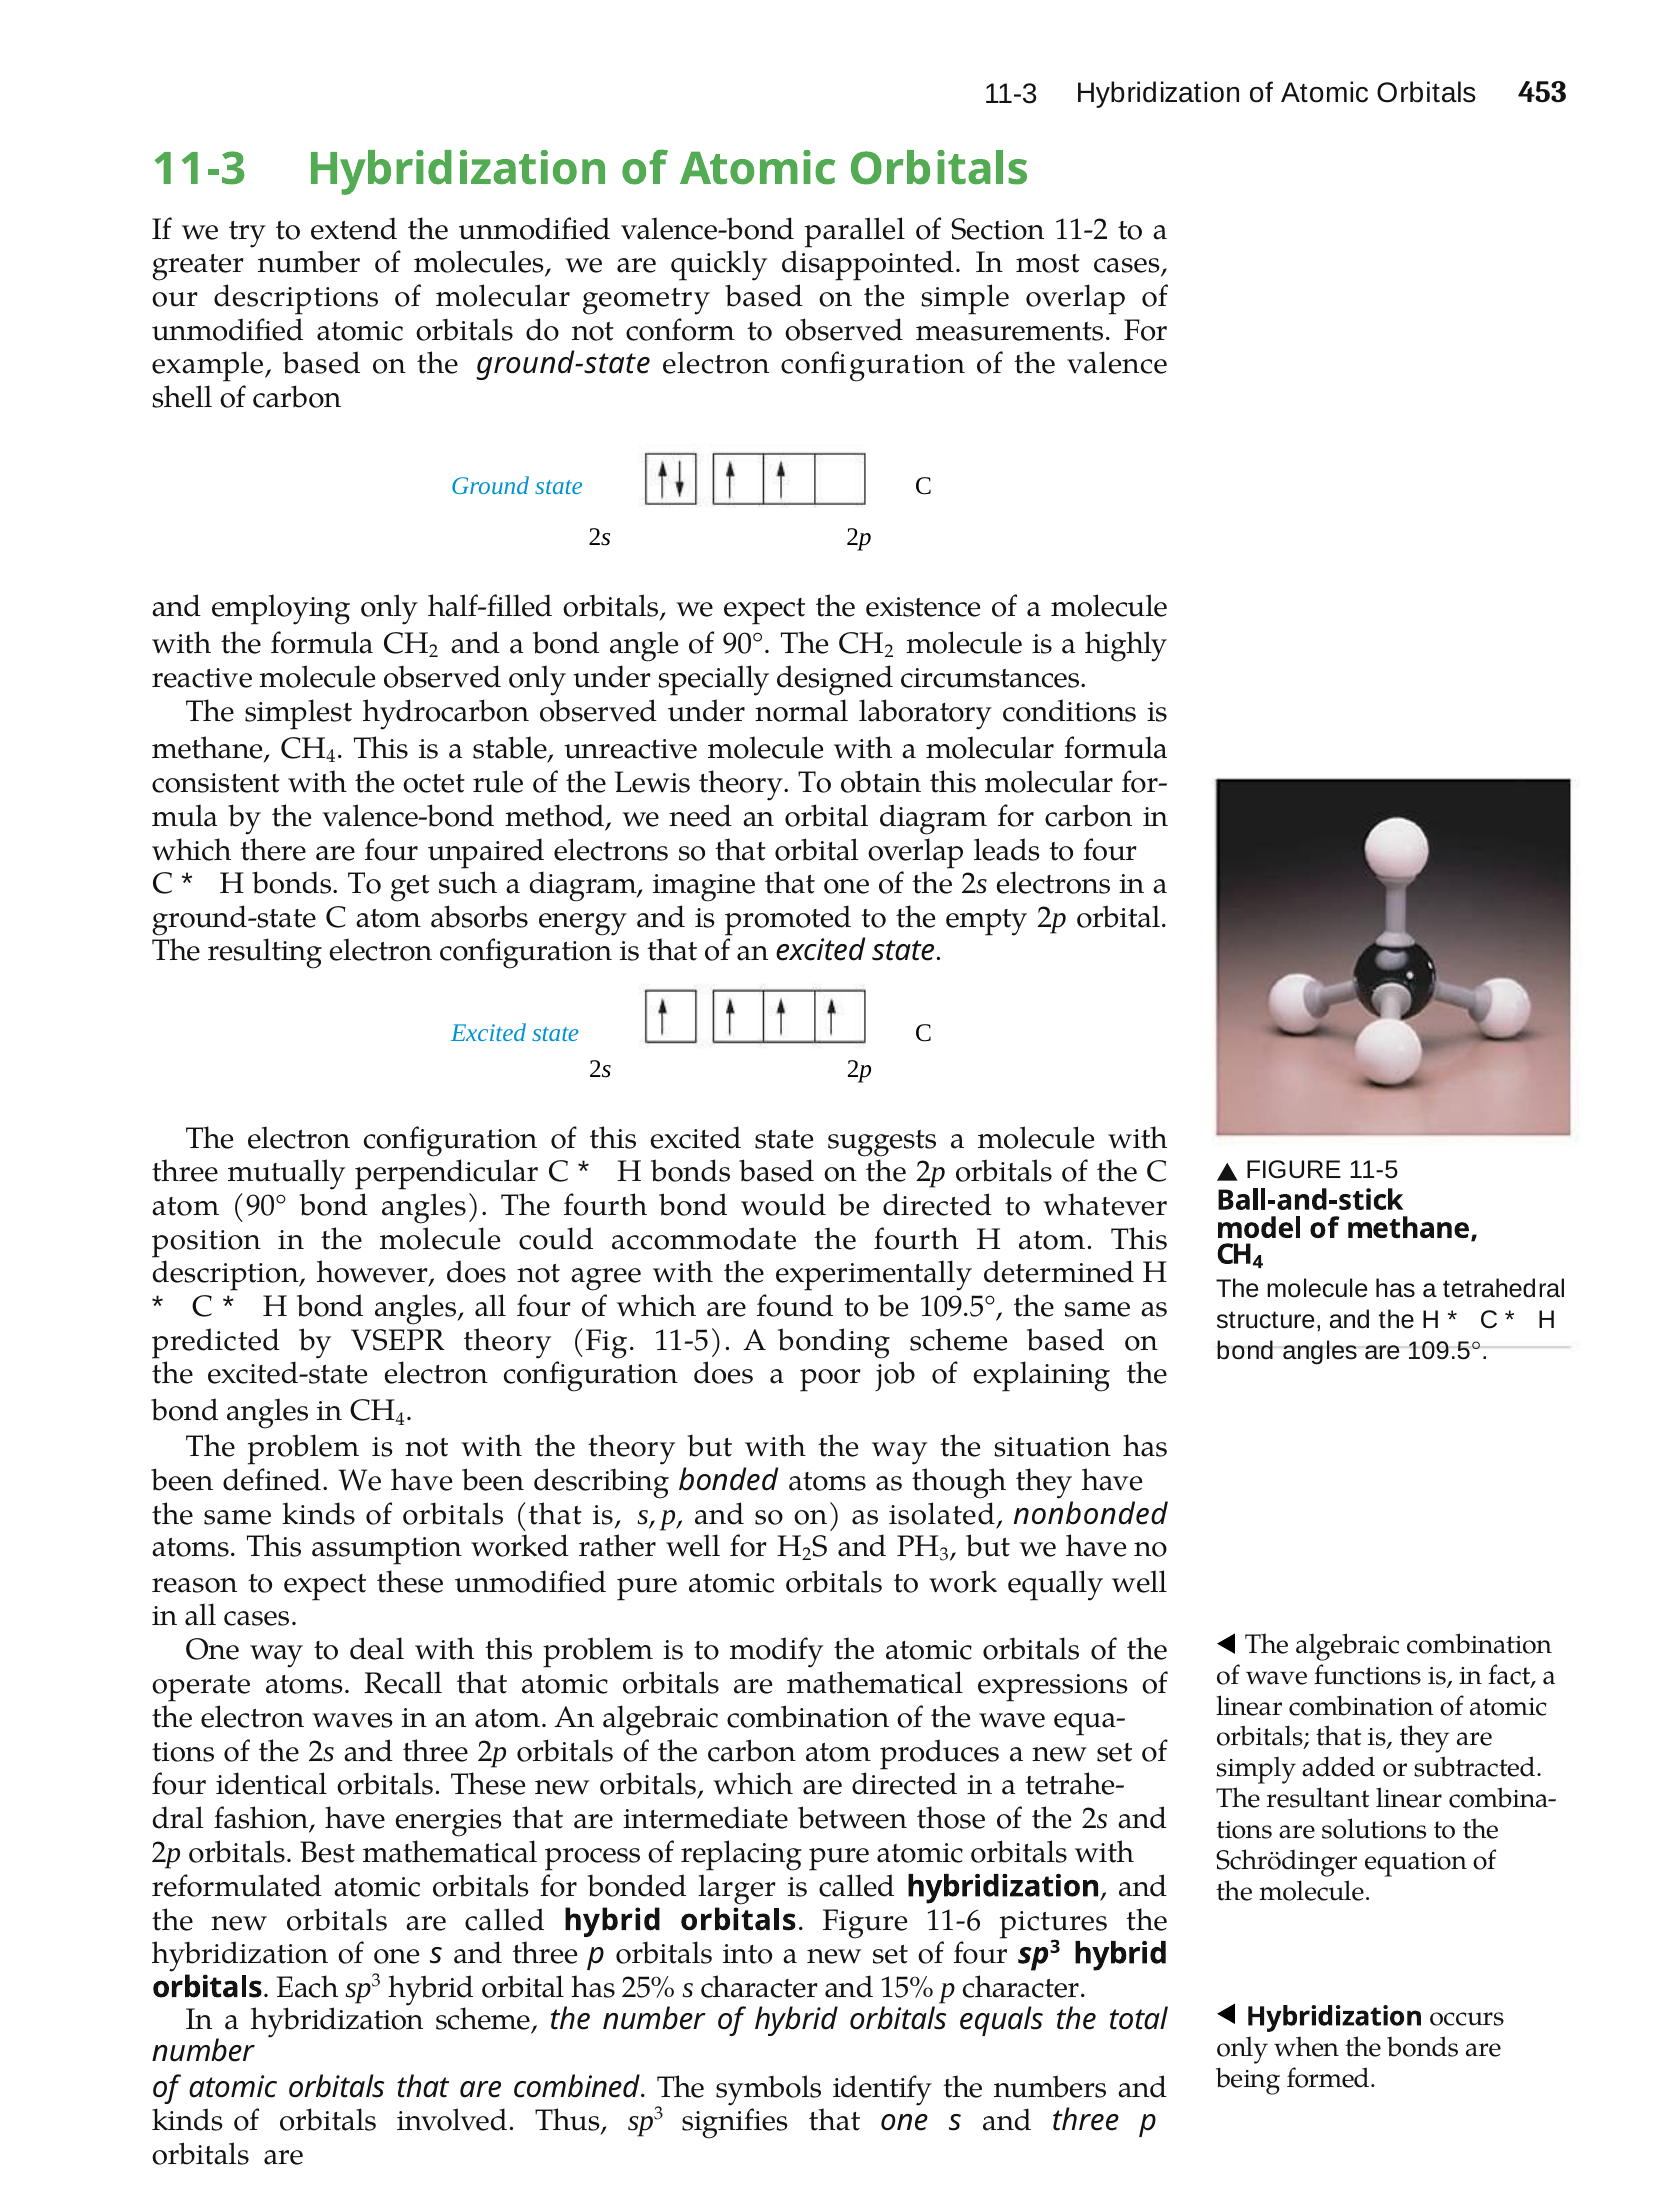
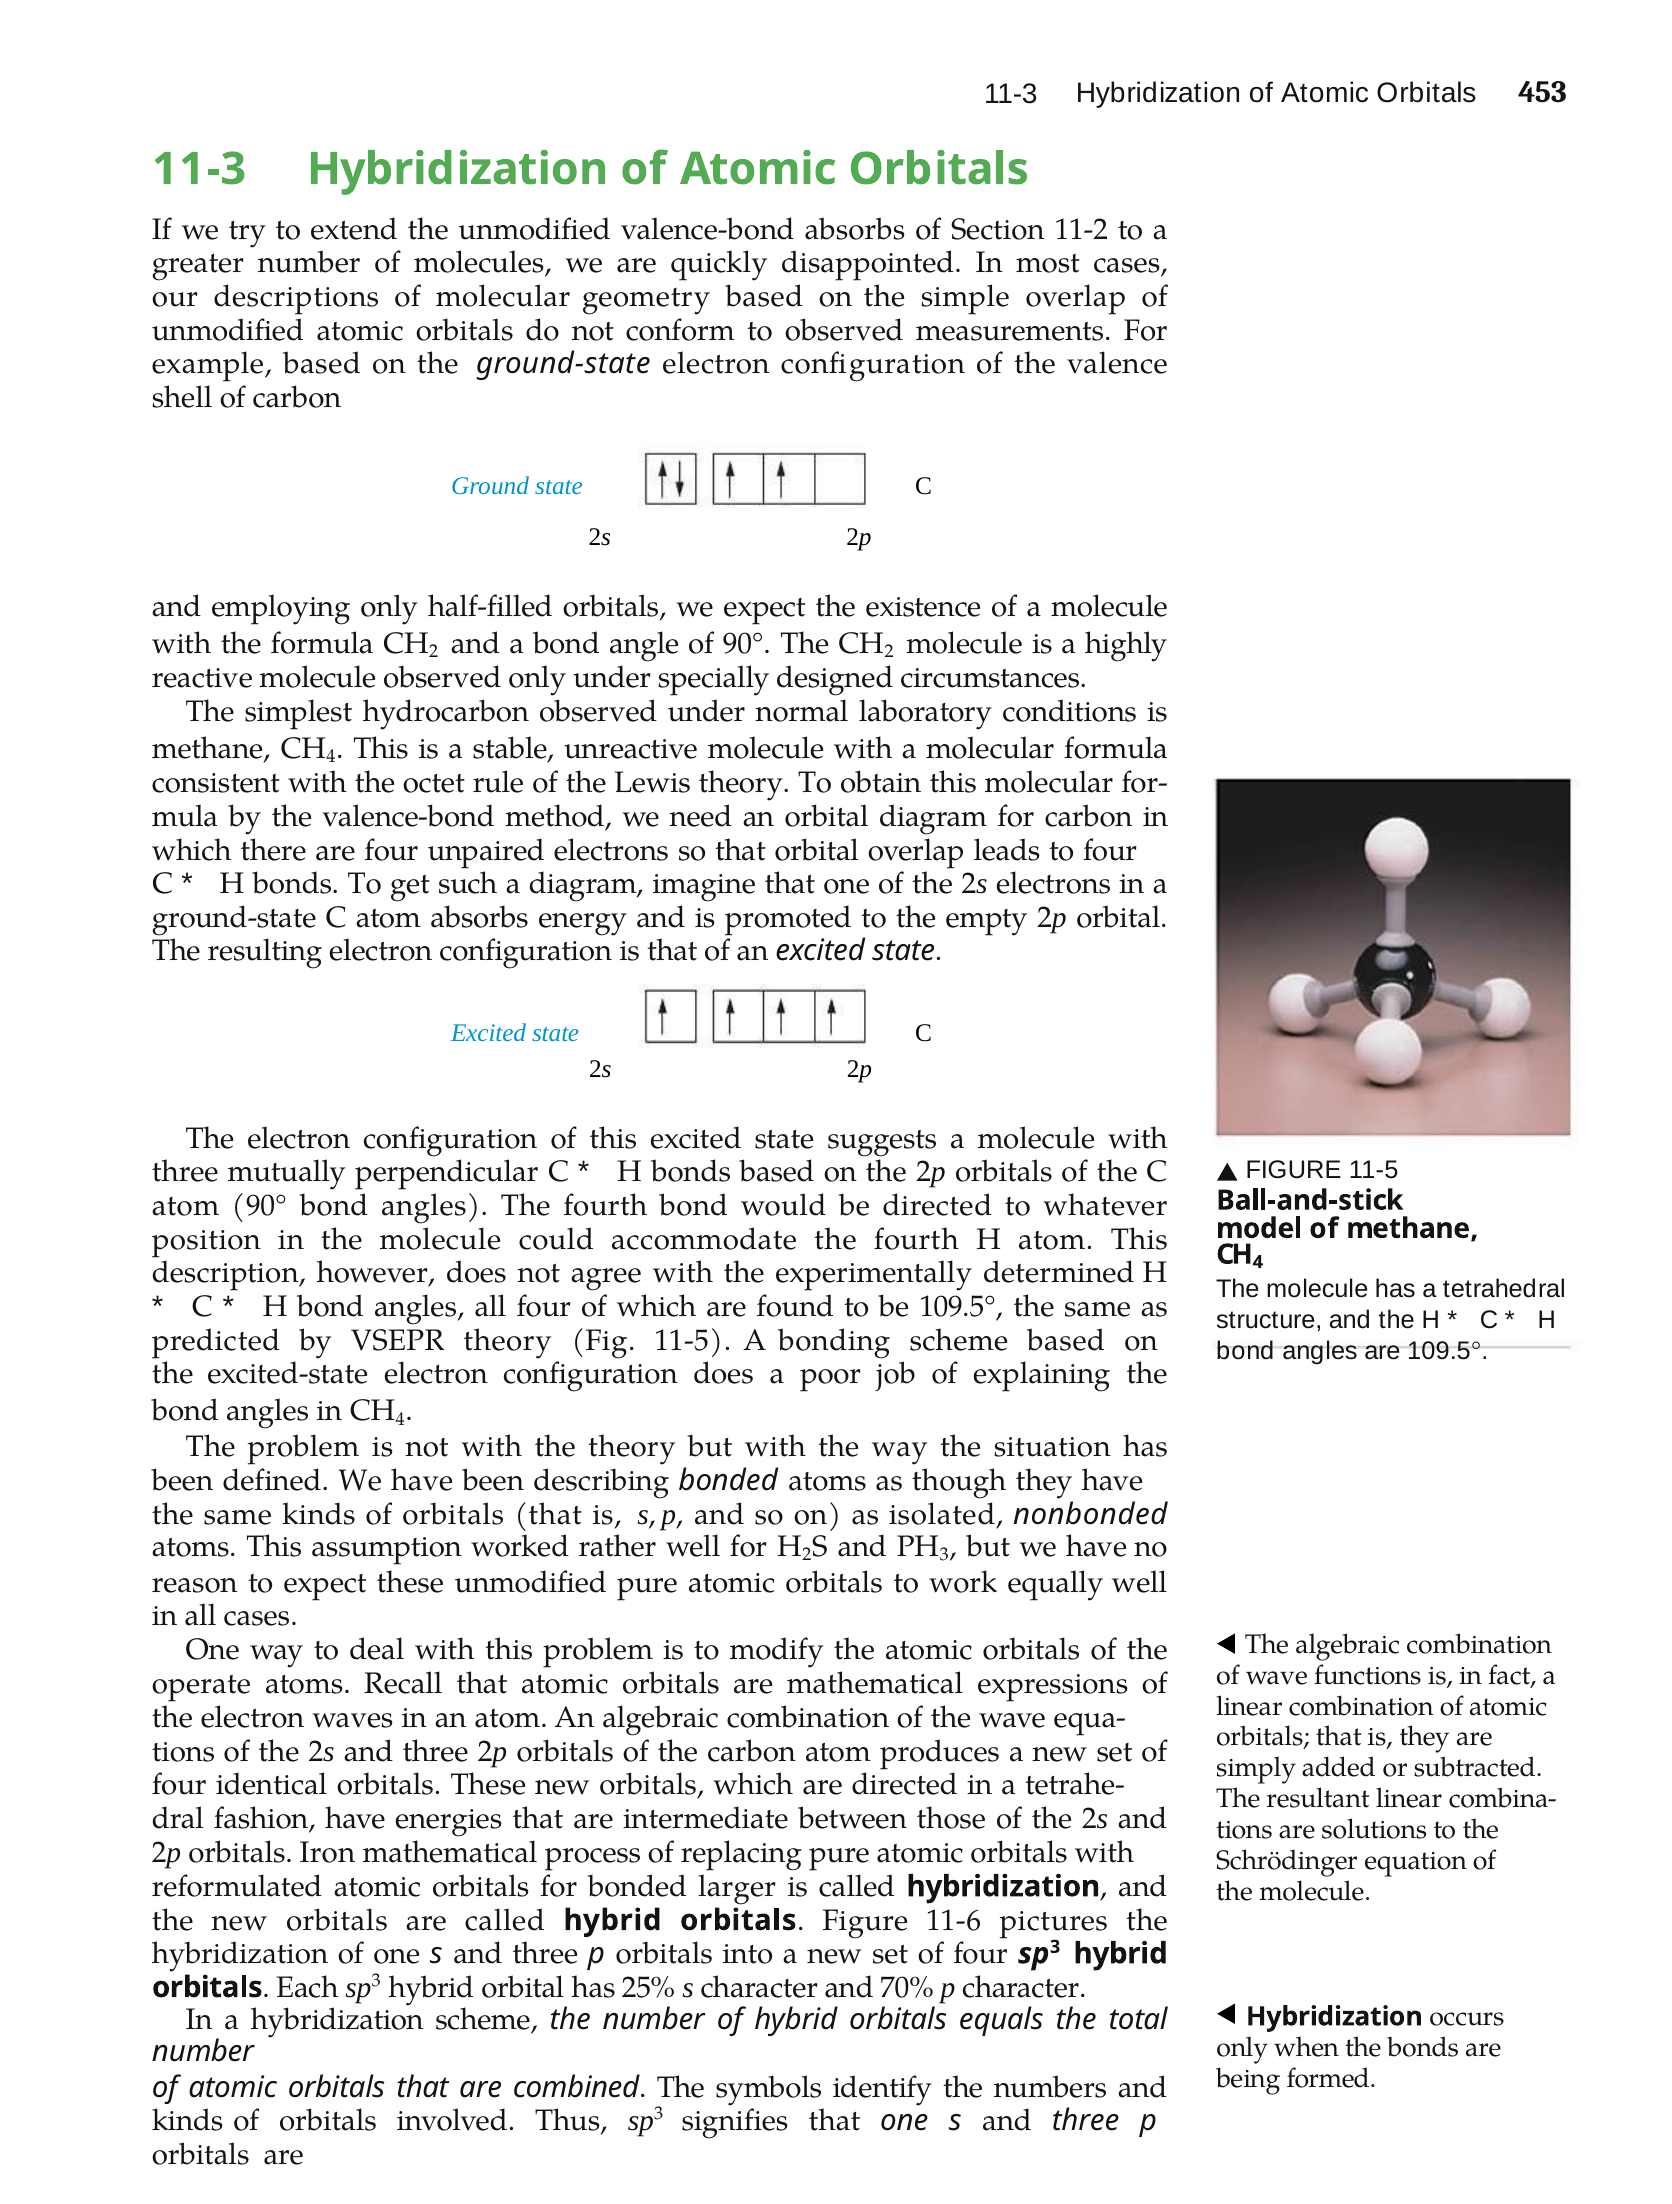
valence-bond parallel: parallel -> absorbs
Best: Best -> Iron
15%: 15% -> 70%
